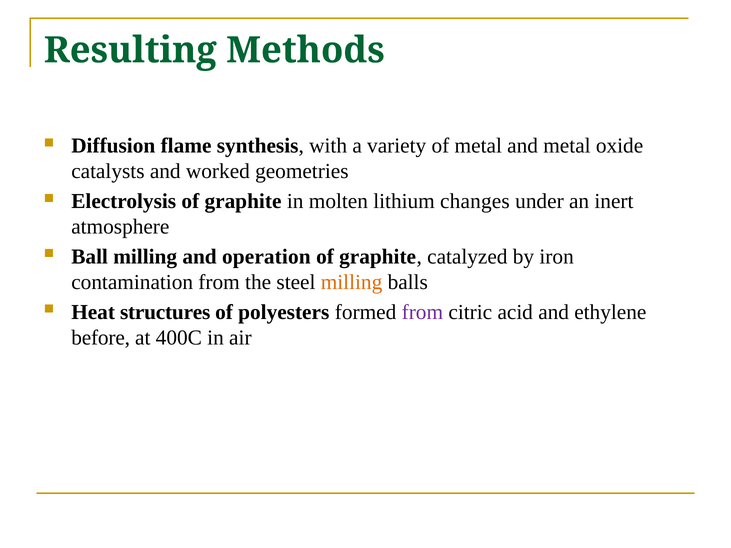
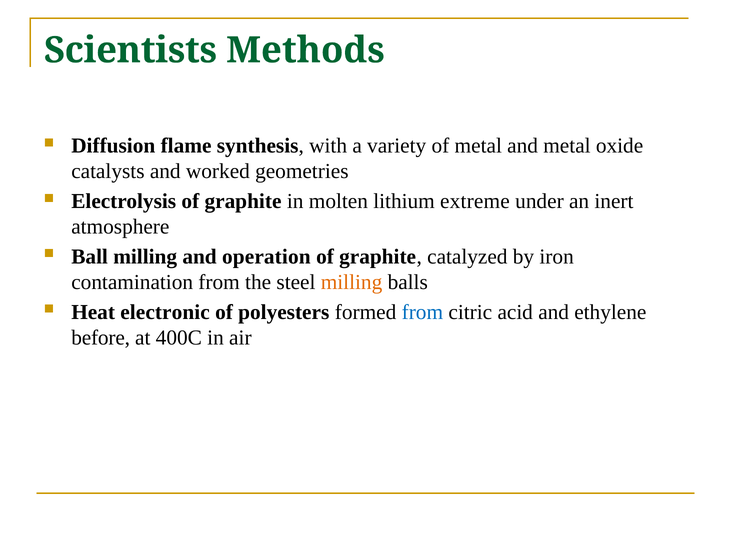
Resulting: Resulting -> Scientists
changes: changes -> extreme
structures: structures -> electronic
from at (422, 312) colour: purple -> blue
